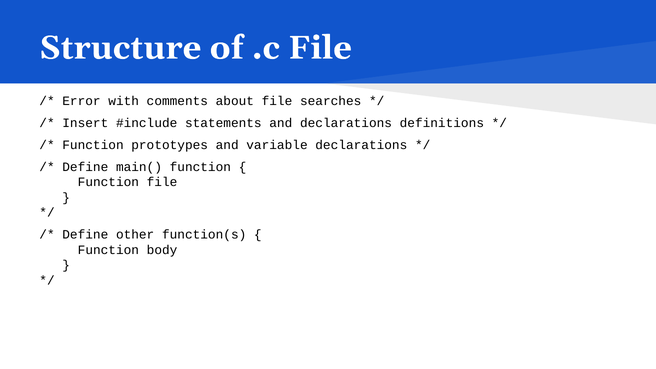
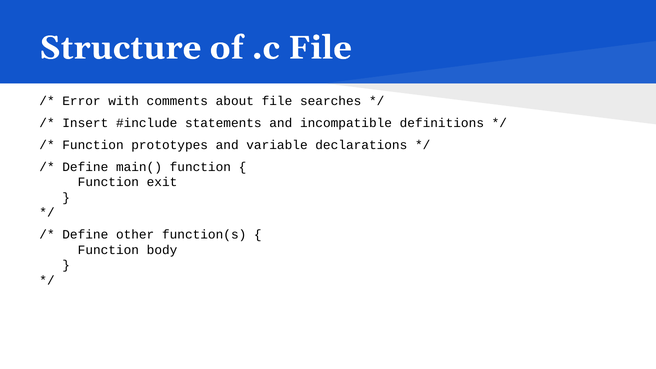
and declarations: declarations -> incompatible
Function file: file -> exit
